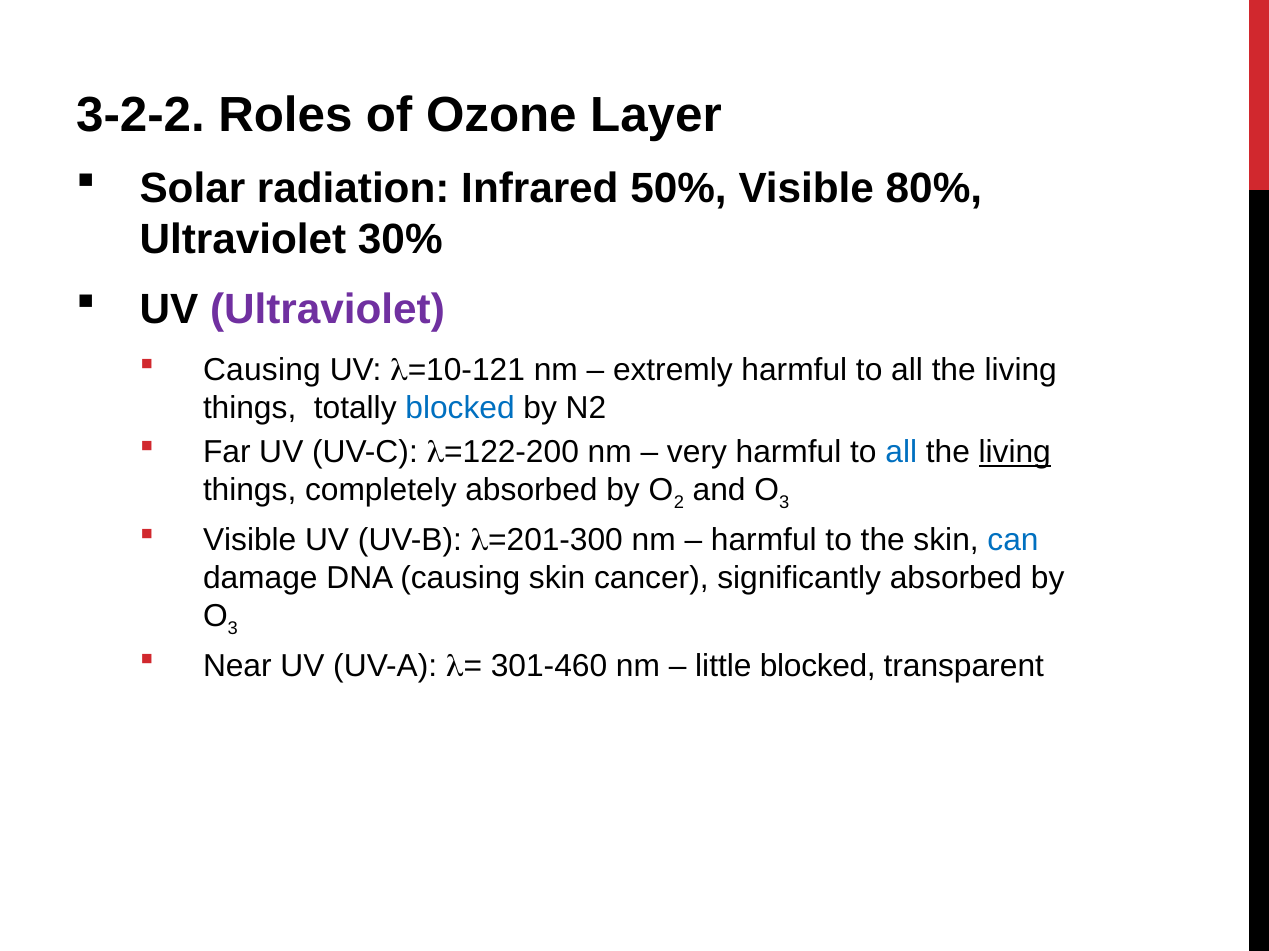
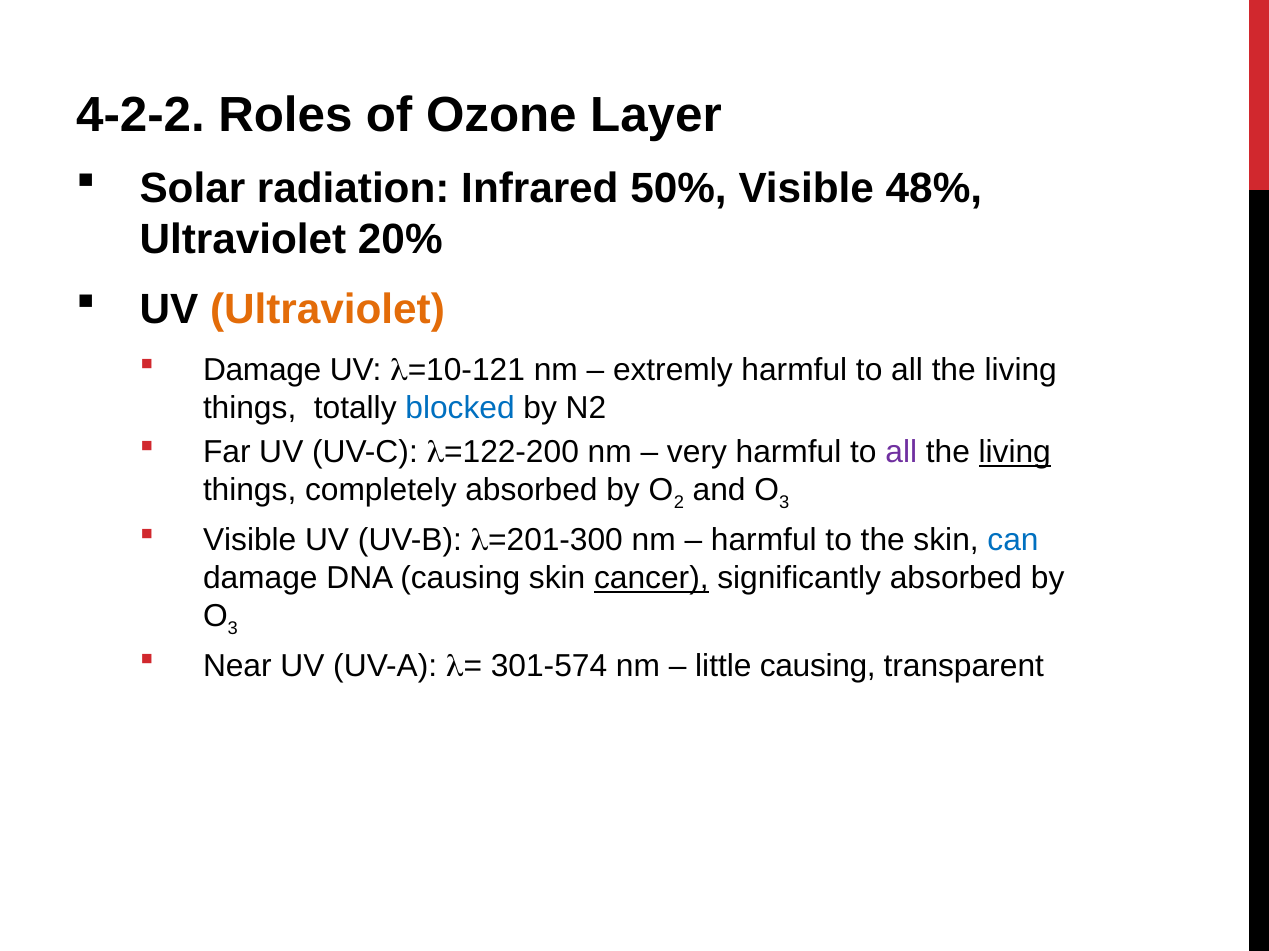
3-2-2: 3-2-2 -> 4-2-2
80%: 80% -> 48%
30%: 30% -> 20%
Ultraviolet at (327, 310) colour: purple -> orange
Causing at (262, 370): Causing -> Damage
all at (901, 453) colour: blue -> purple
cancer underline: none -> present
301-460: 301-460 -> 301-574
little blocked: blocked -> causing
